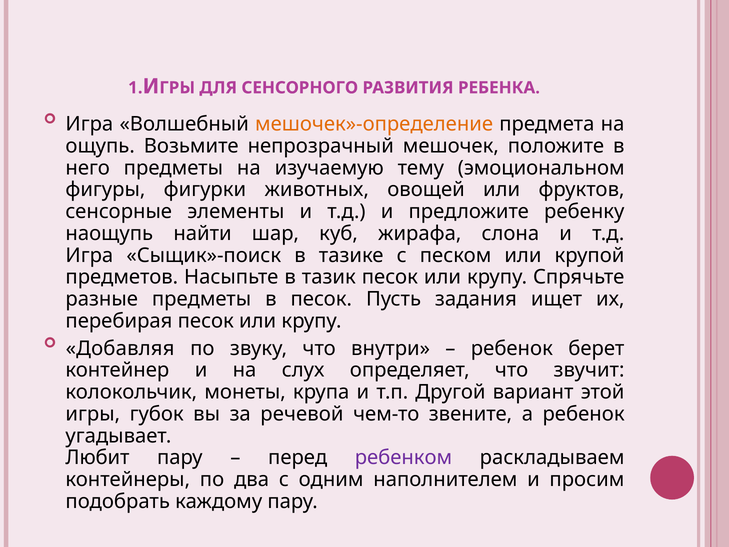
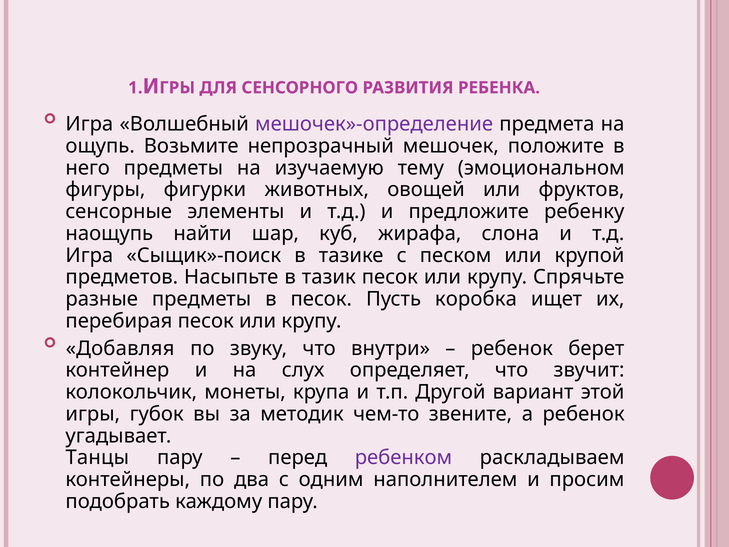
мешочек»-определение colour: orange -> purple
задания: задания -> коробка
речевой: речевой -> методик
Любит: Любит -> Танцы
